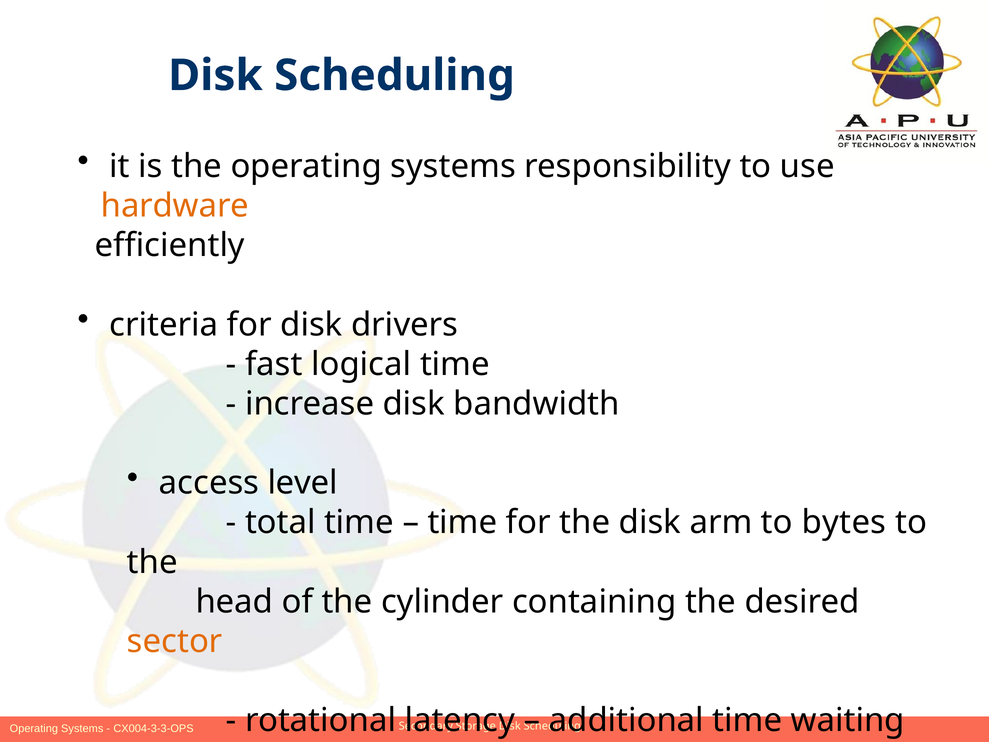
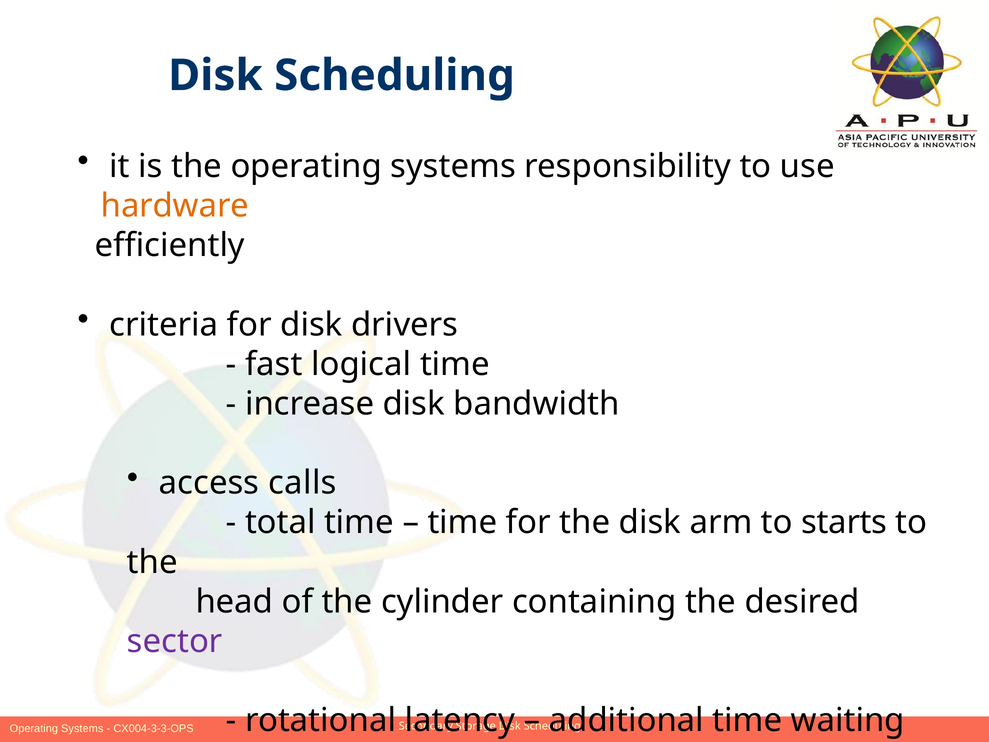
level: level -> calls
bytes: bytes -> starts
sector at (175, 641) colour: orange -> purple
